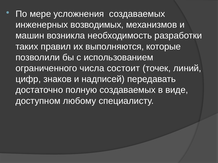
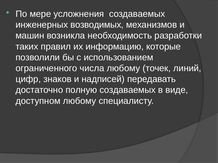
выполняются: выполняются -> информацию
числа состоит: состоит -> любому
